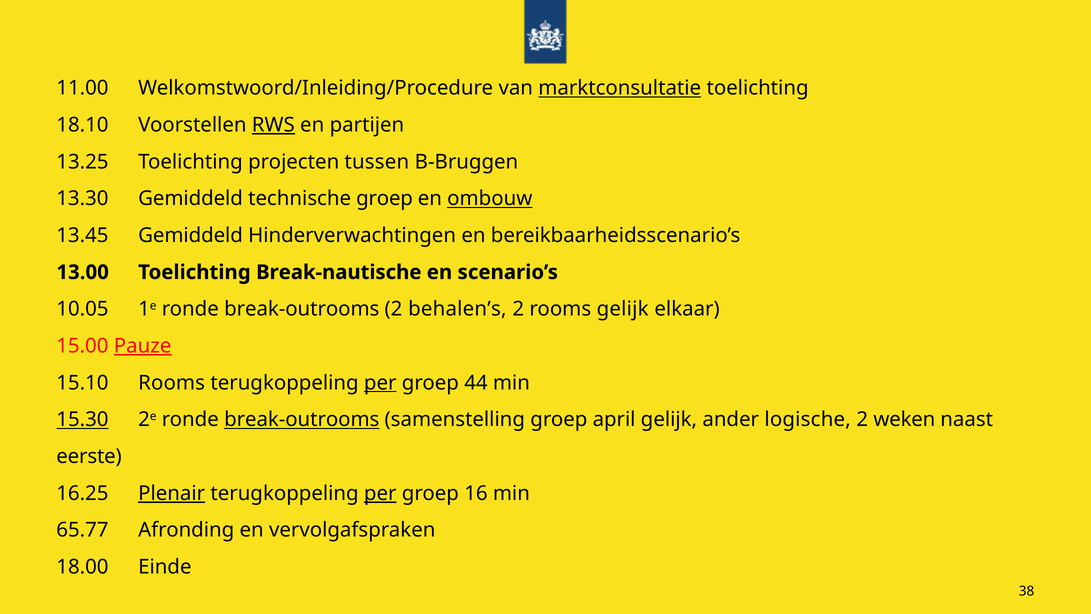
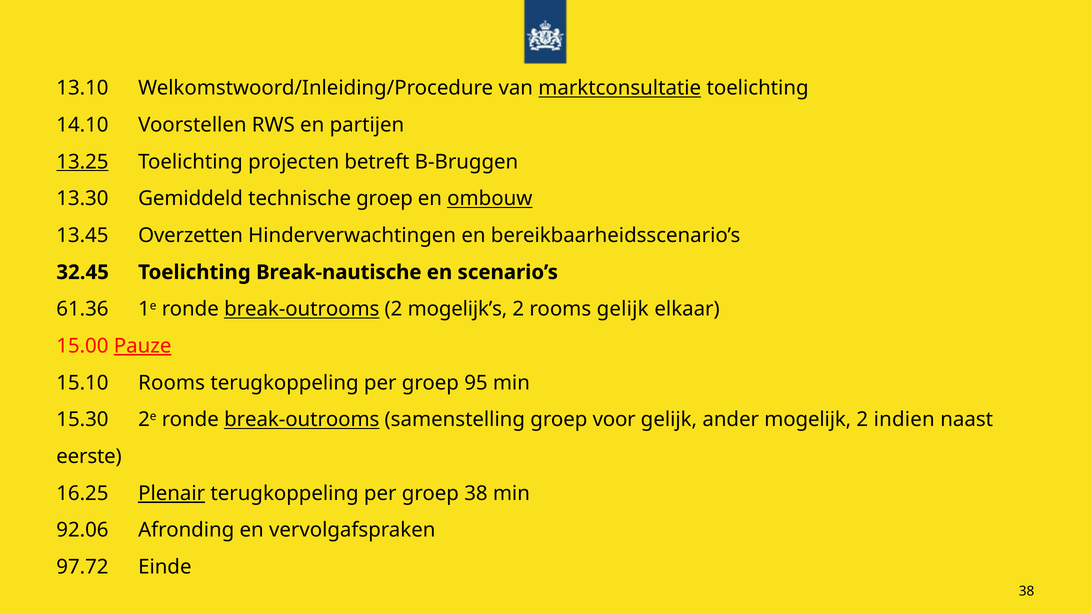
11.00: 11.00 -> 13.10
18.10: 18.10 -> 14.10
RWS underline: present -> none
13.25 underline: none -> present
tussen: tussen -> betreft
13.45 Gemiddeld: Gemiddeld -> Overzetten
13.00: 13.00 -> 32.45
10.05: 10.05 -> 61.36
break-outrooms at (302, 309) underline: none -> present
behalen’s: behalen’s -> mogelijk’s
per at (380, 383) underline: present -> none
44: 44 -> 95
15.30 underline: present -> none
april: april -> voor
logische: logische -> mogelijk
weken: weken -> indien
per at (380, 493) underline: present -> none
groep 16: 16 -> 38
65.77: 65.77 -> 92.06
18.00: 18.00 -> 97.72
